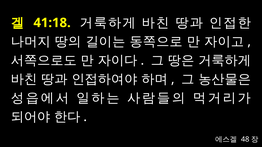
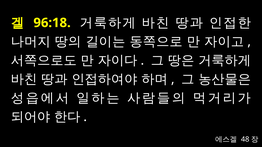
41:18: 41:18 -> 96:18
